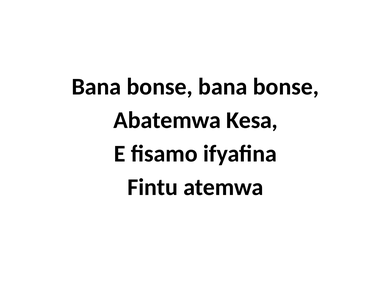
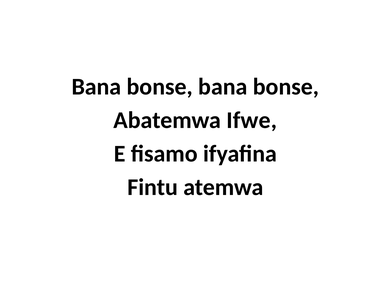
Kesa: Kesa -> Ifwe
